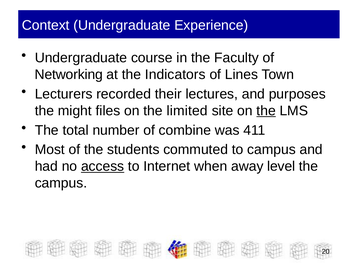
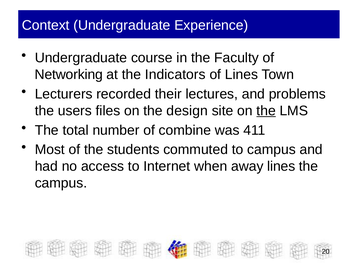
purposes: purposes -> problems
might: might -> users
limited: limited -> design
access underline: present -> none
away level: level -> lines
